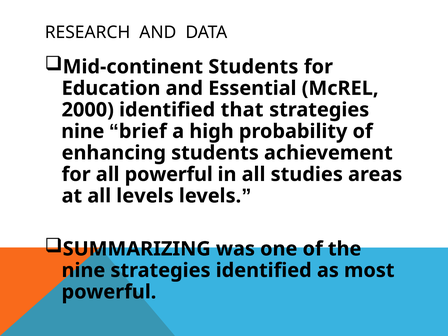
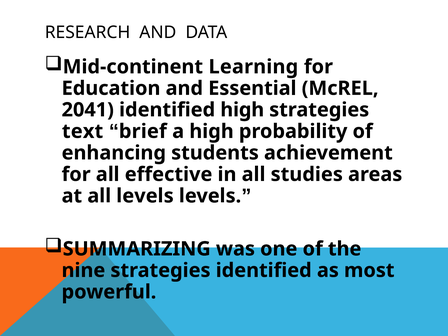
Mid-continent Students: Students -> Learning
2000: 2000 -> 2041
identified that: that -> high
nine at (83, 131): nine -> text
all powerful: powerful -> effective
